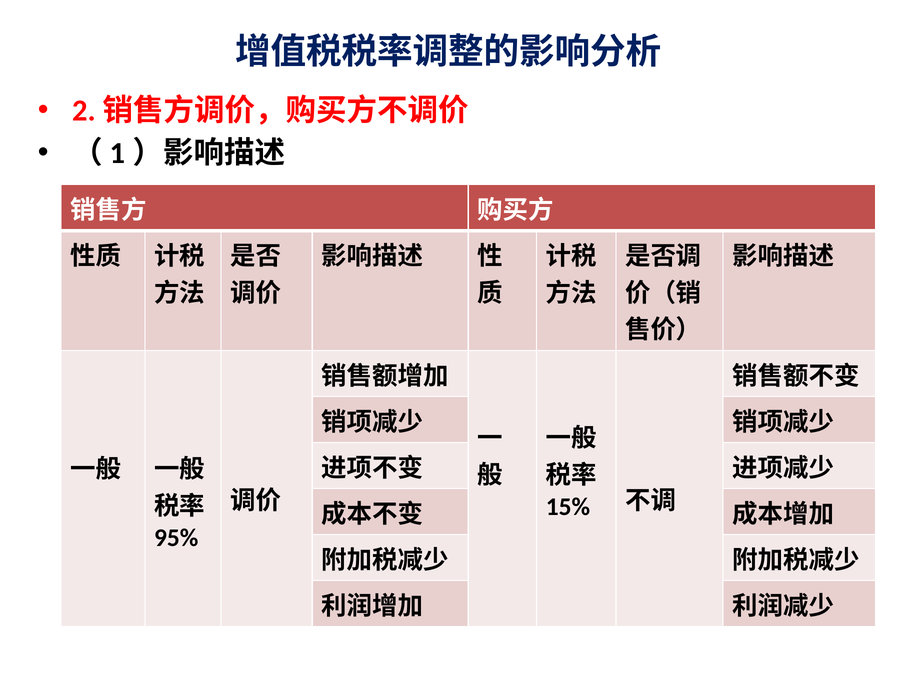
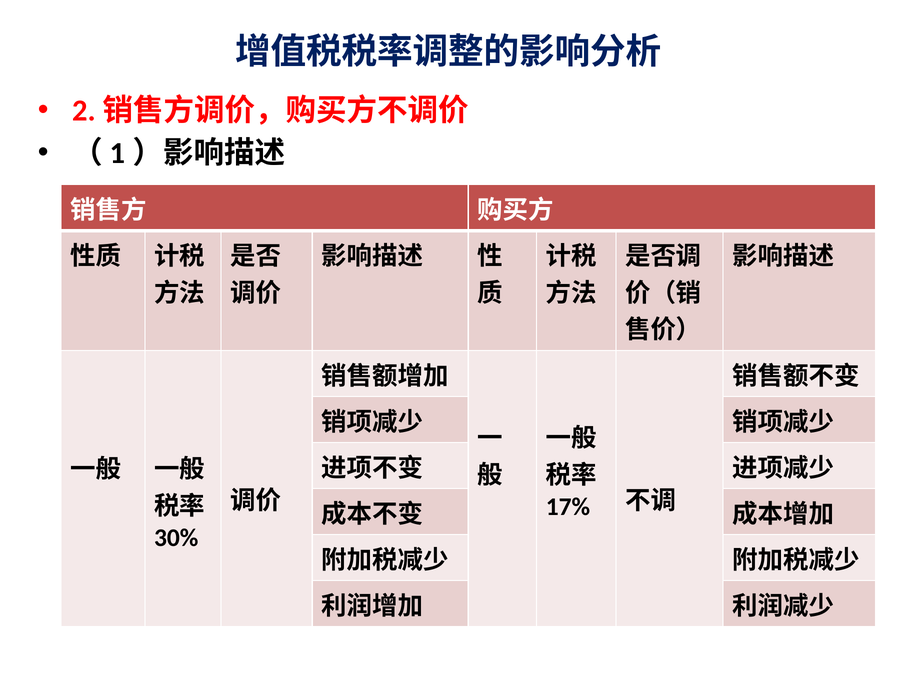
15%: 15% -> 17%
95%: 95% -> 30%
